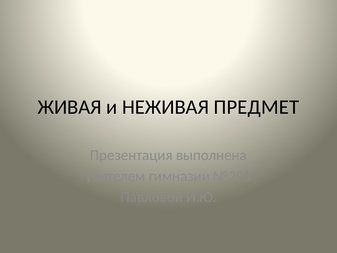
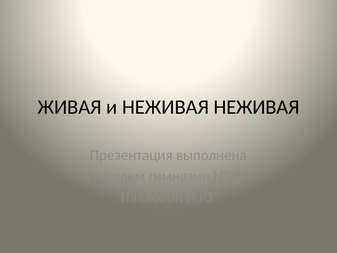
НЕЖИВАЯ ПРЕДМЕТ: ПРЕДМЕТ -> НЕЖИВАЯ
